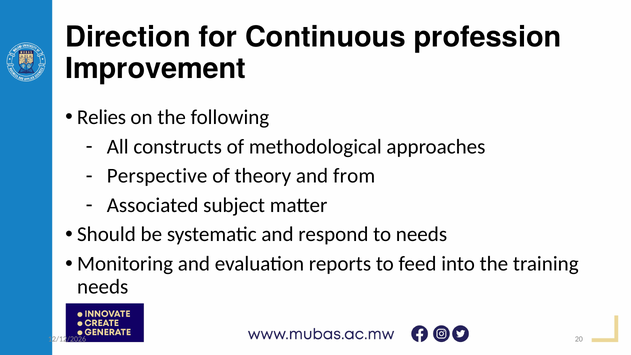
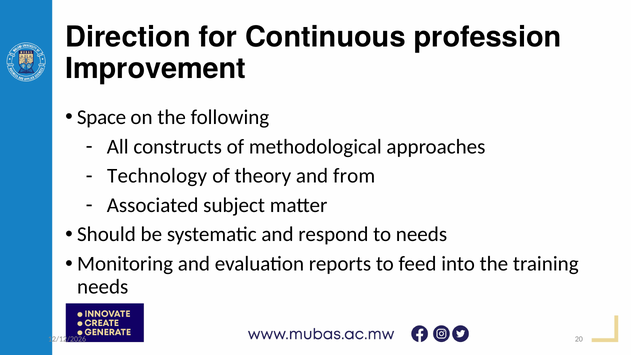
Relies: Relies -> Space
Perspective: Perspective -> Technology
